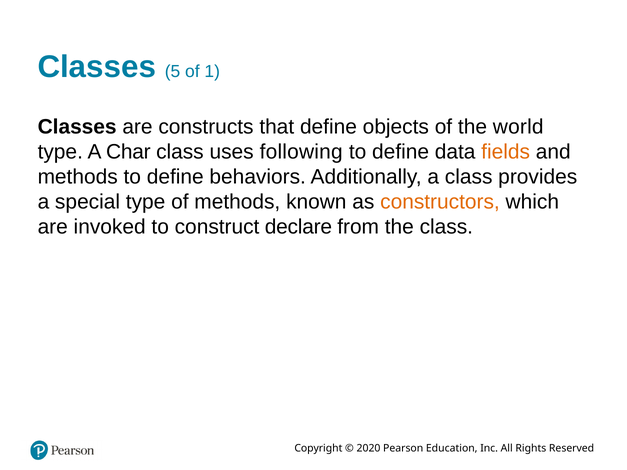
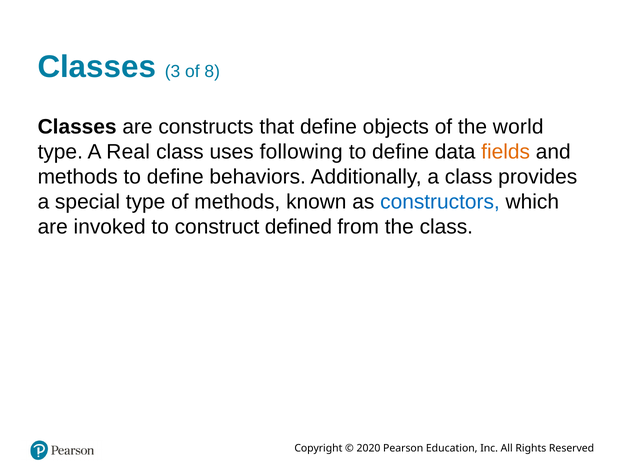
5: 5 -> 3
1: 1 -> 8
Char: Char -> Real
constructors colour: orange -> blue
declare: declare -> defined
